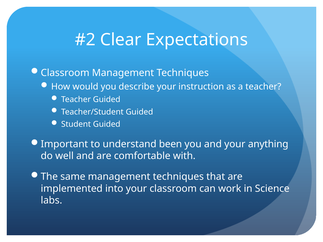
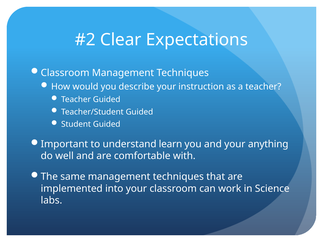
been: been -> learn
